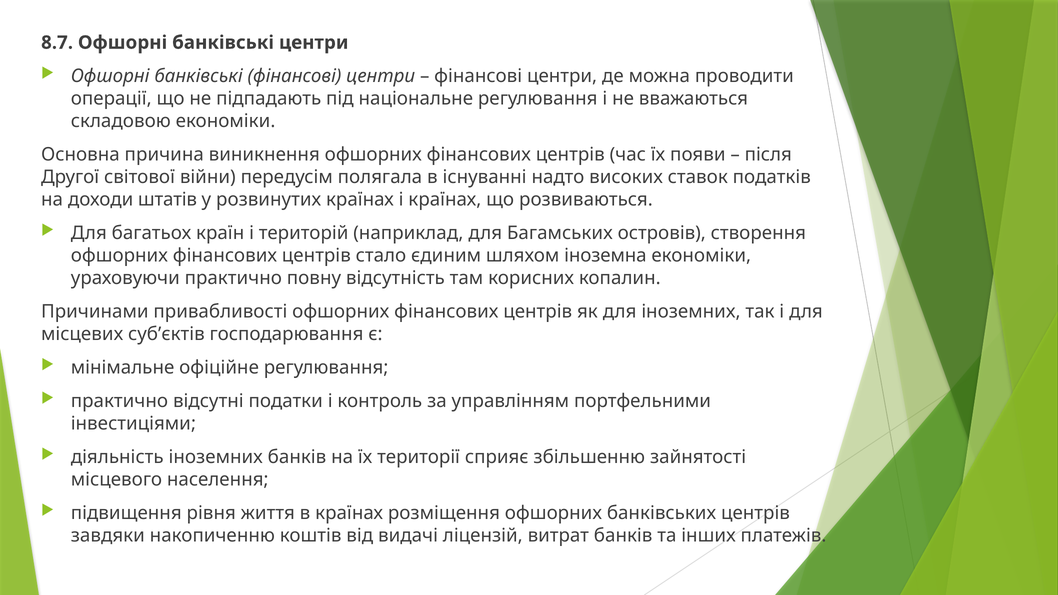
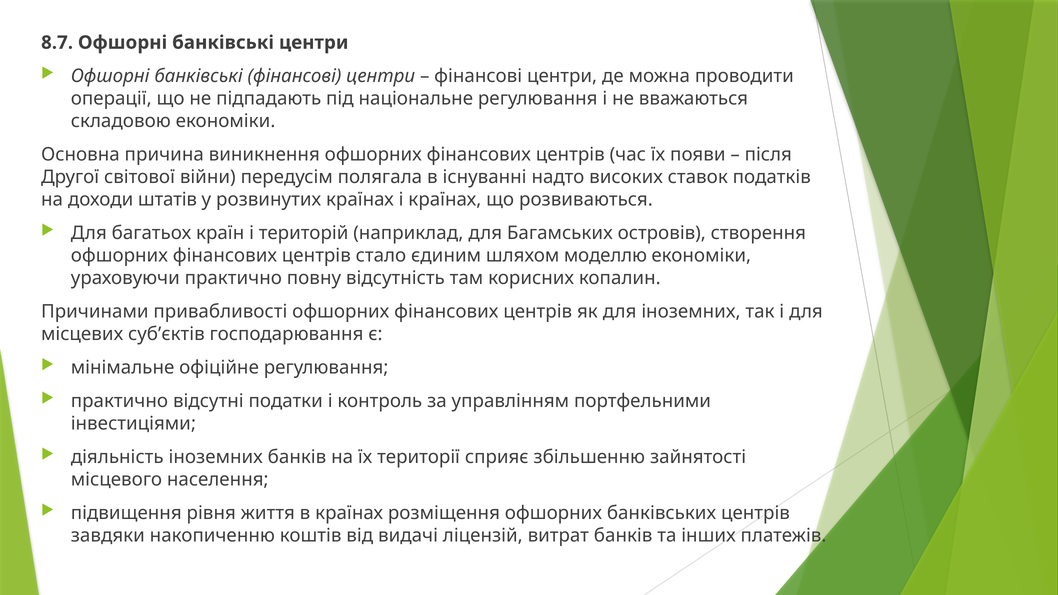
іноземна: іноземна -> моделлю
